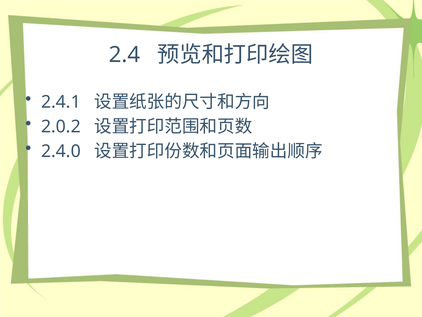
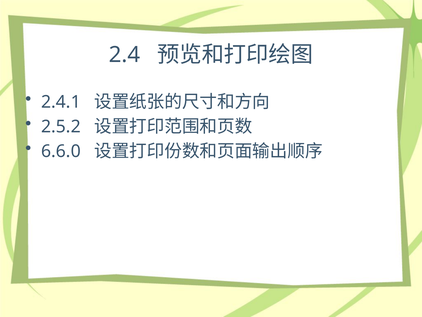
2.0.2: 2.0.2 -> 2.5.2
2.4.0: 2.4.0 -> 6.6.0
